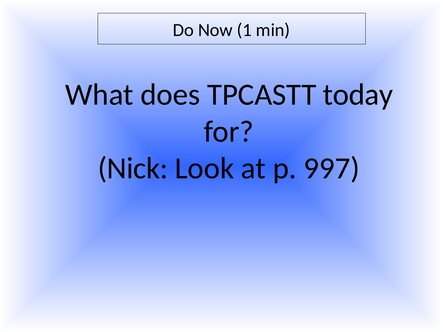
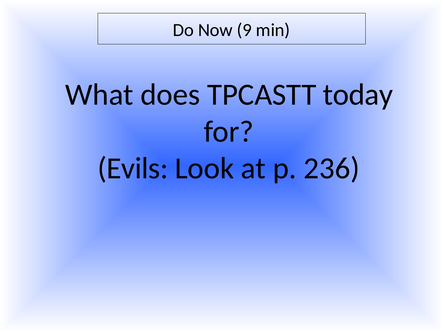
1: 1 -> 9
Nick: Nick -> Evils
997: 997 -> 236
